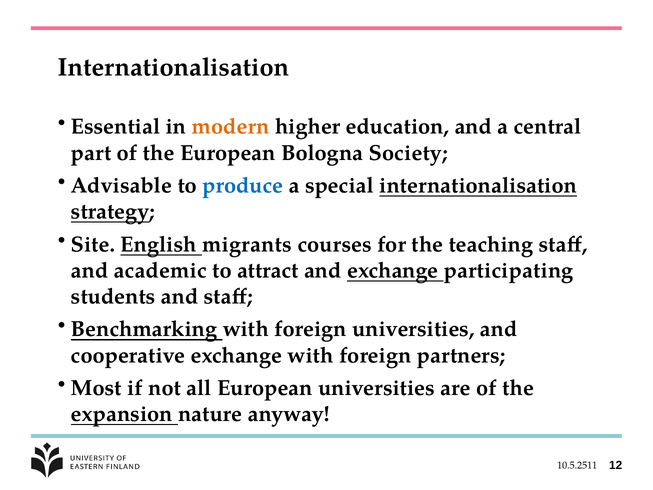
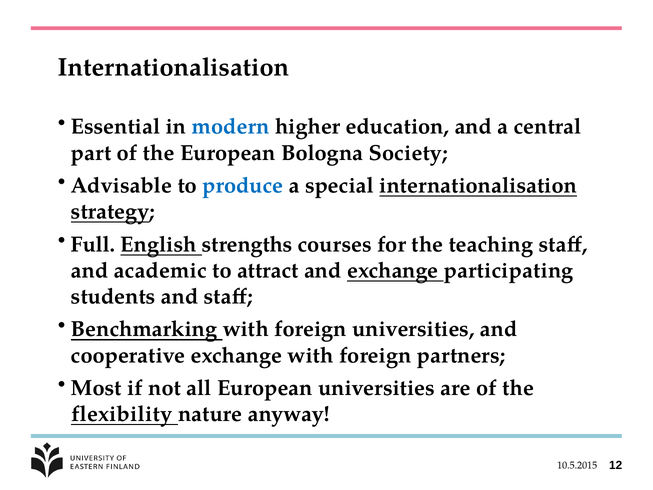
modern colour: orange -> blue
Site: Site -> Full
migrants: migrants -> strengths
expansion: expansion -> flexibility
10.5.2511: 10.5.2511 -> 10.5.2015
